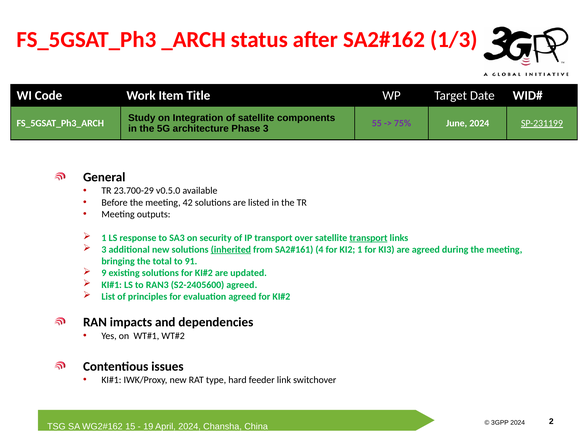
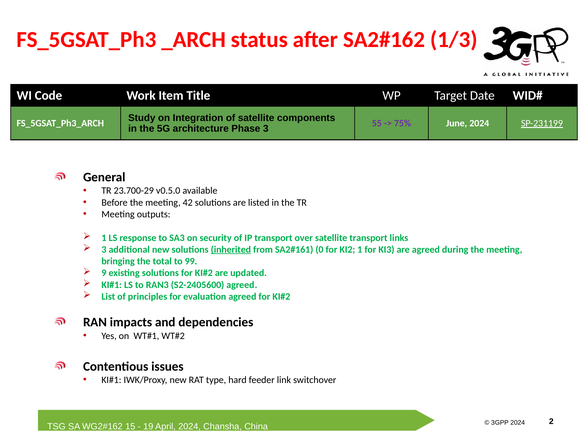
transport at (368, 238) underline: present -> none
4: 4 -> 0
91: 91 -> 99
